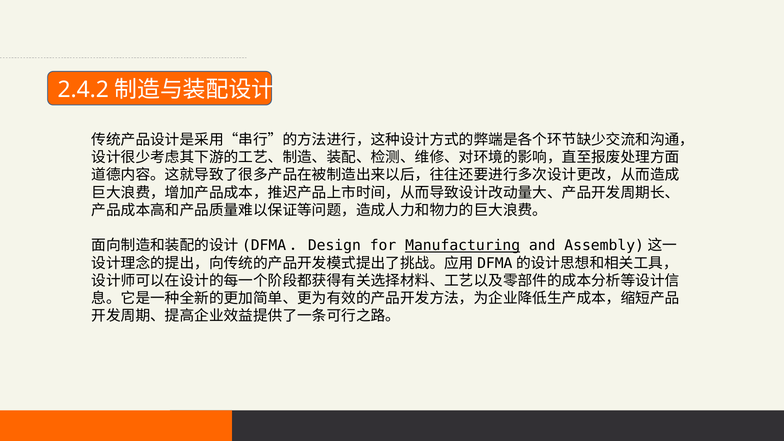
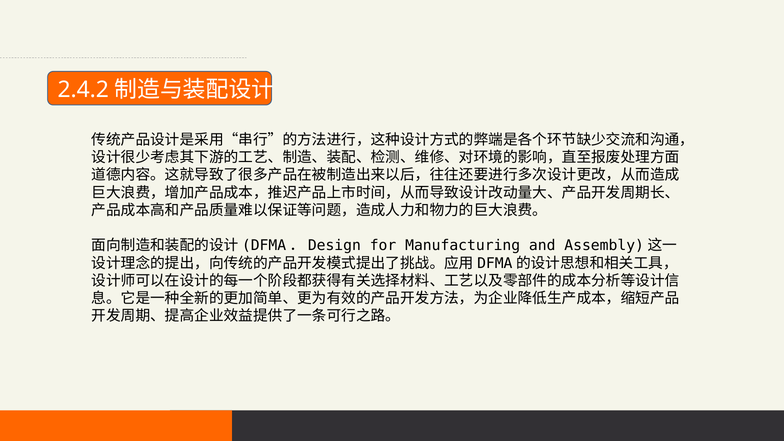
Manufacturing underline: present -> none
